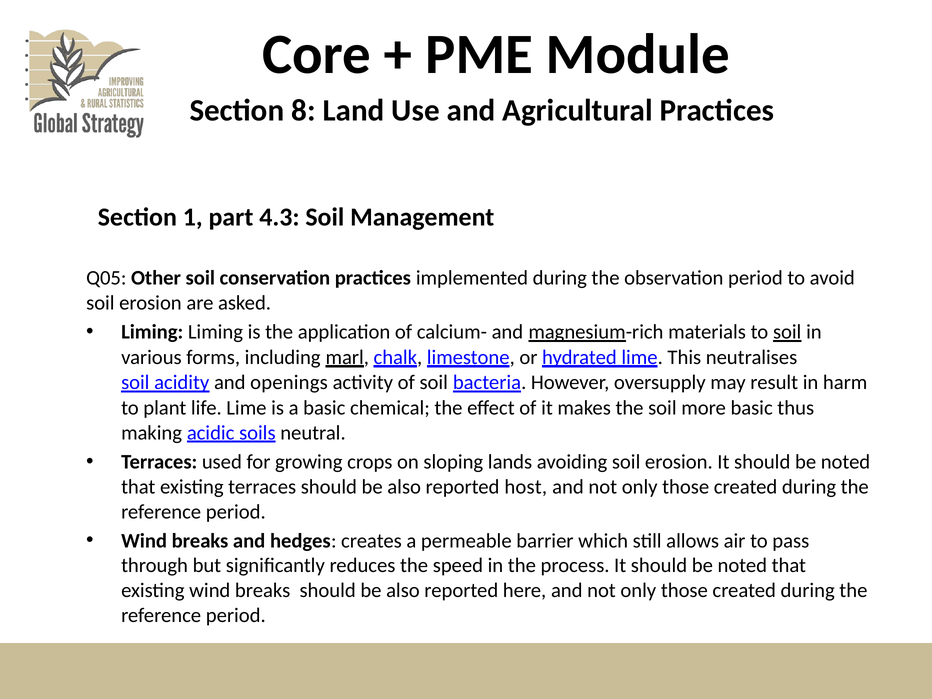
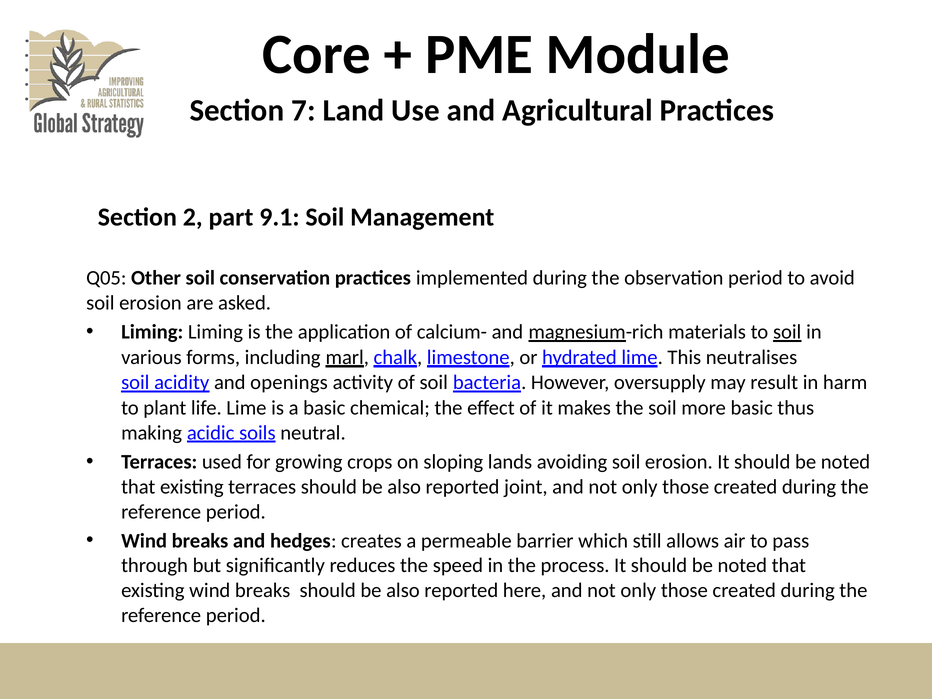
8: 8 -> 7
1: 1 -> 2
4.3: 4.3 -> 9.1
host: host -> joint
